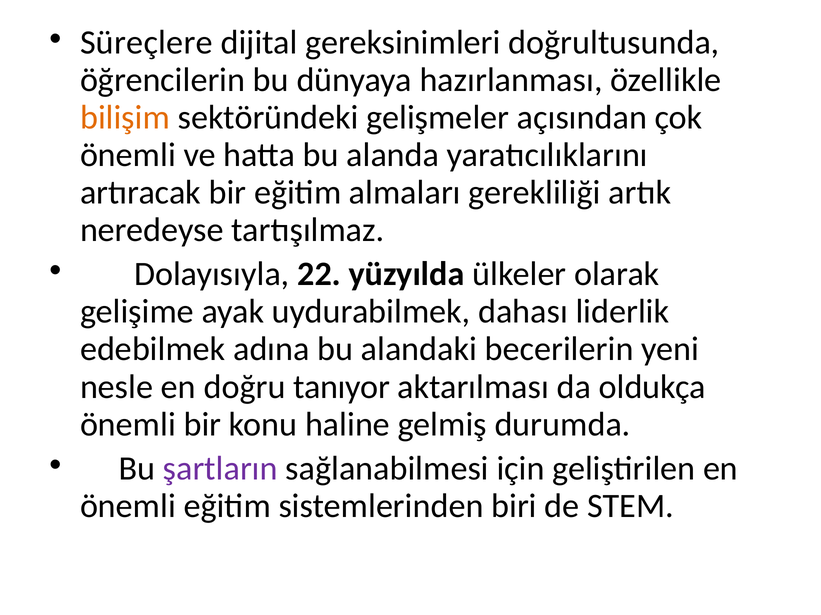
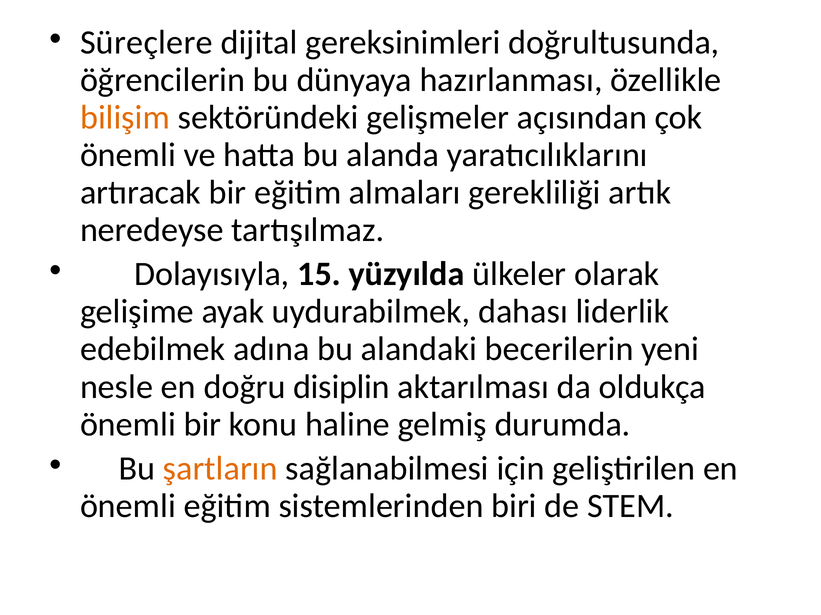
22: 22 -> 15
tanıyor: tanıyor -> disiplin
şartların colour: purple -> orange
